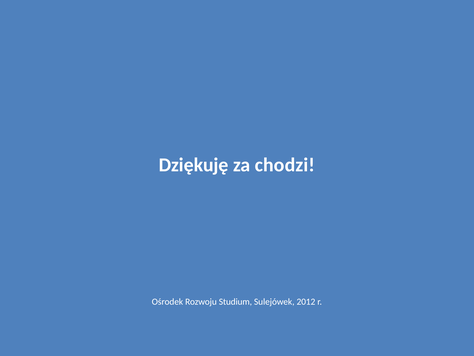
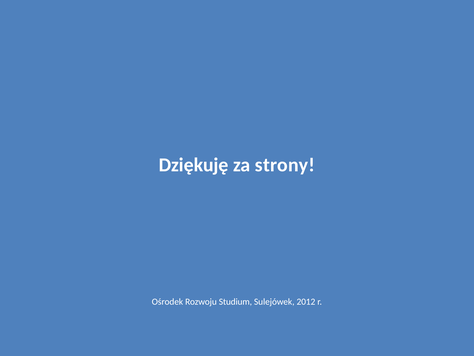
chodzi: chodzi -> strony
